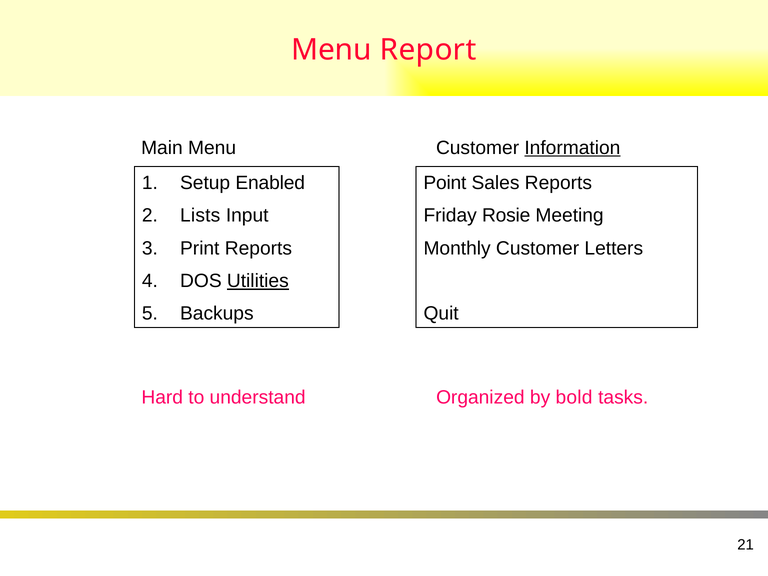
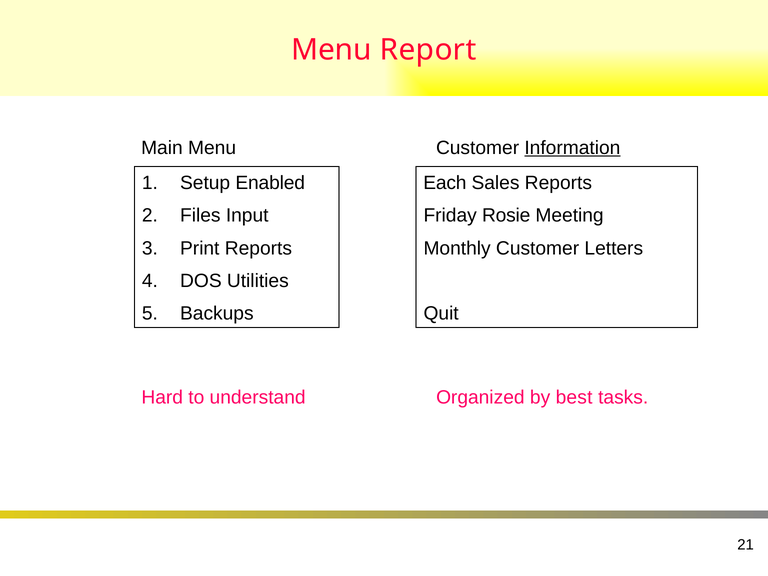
Point: Point -> Each
Lists: Lists -> Files
Utilities underline: present -> none
bold: bold -> best
